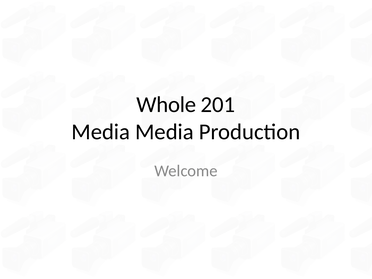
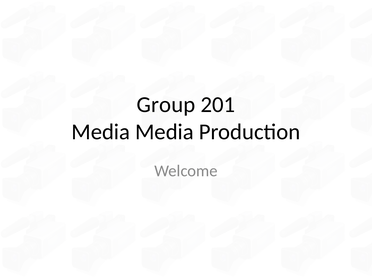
Whole: Whole -> Group
